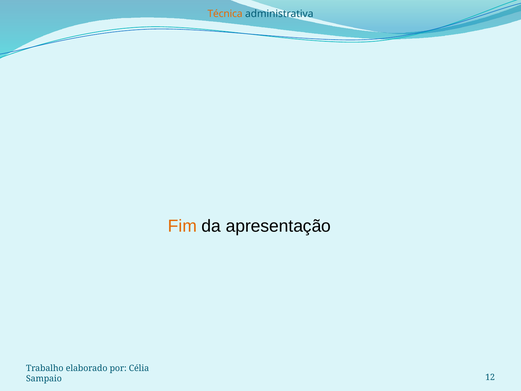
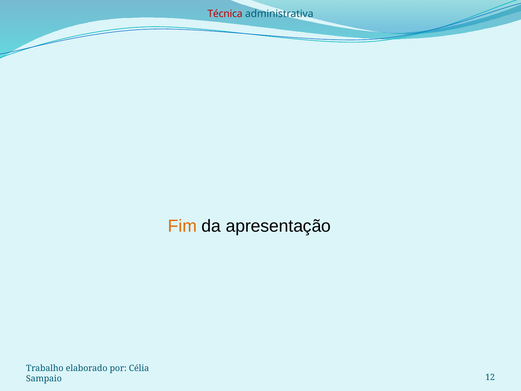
Técnica colour: orange -> red
